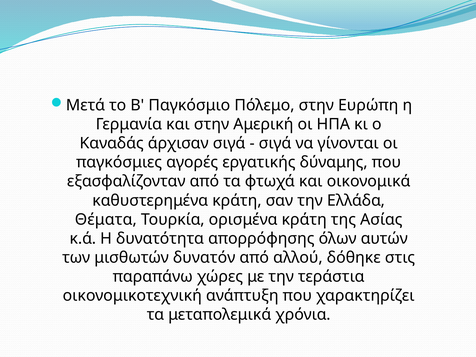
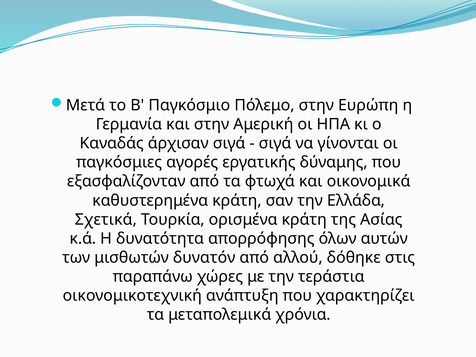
Θέματα: Θέματα -> Σχετικά
